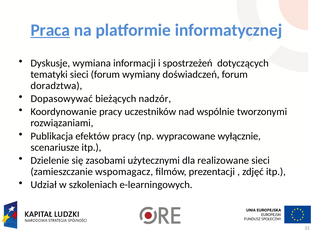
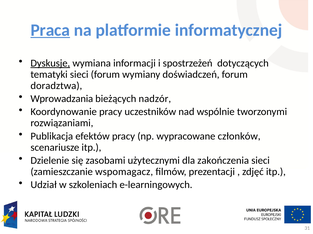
Dyskusje underline: none -> present
Dopasowywać: Dopasowywać -> Wprowadzania
wyłącznie: wyłącznie -> członków
realizowane: realizowane -> zakończenia
